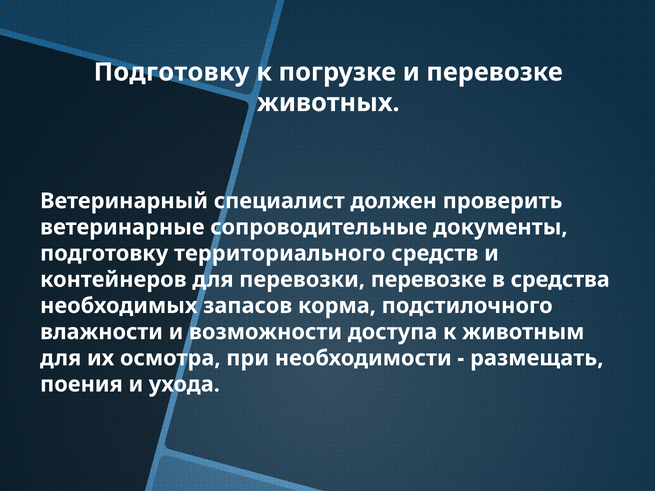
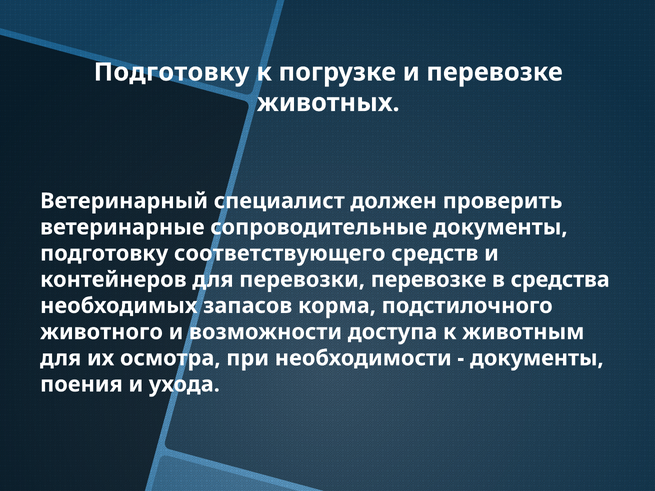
территориального: территориального -> соответствующего
влажности: влажности -> животного
размещать at (537, 358): размещать -> документы
